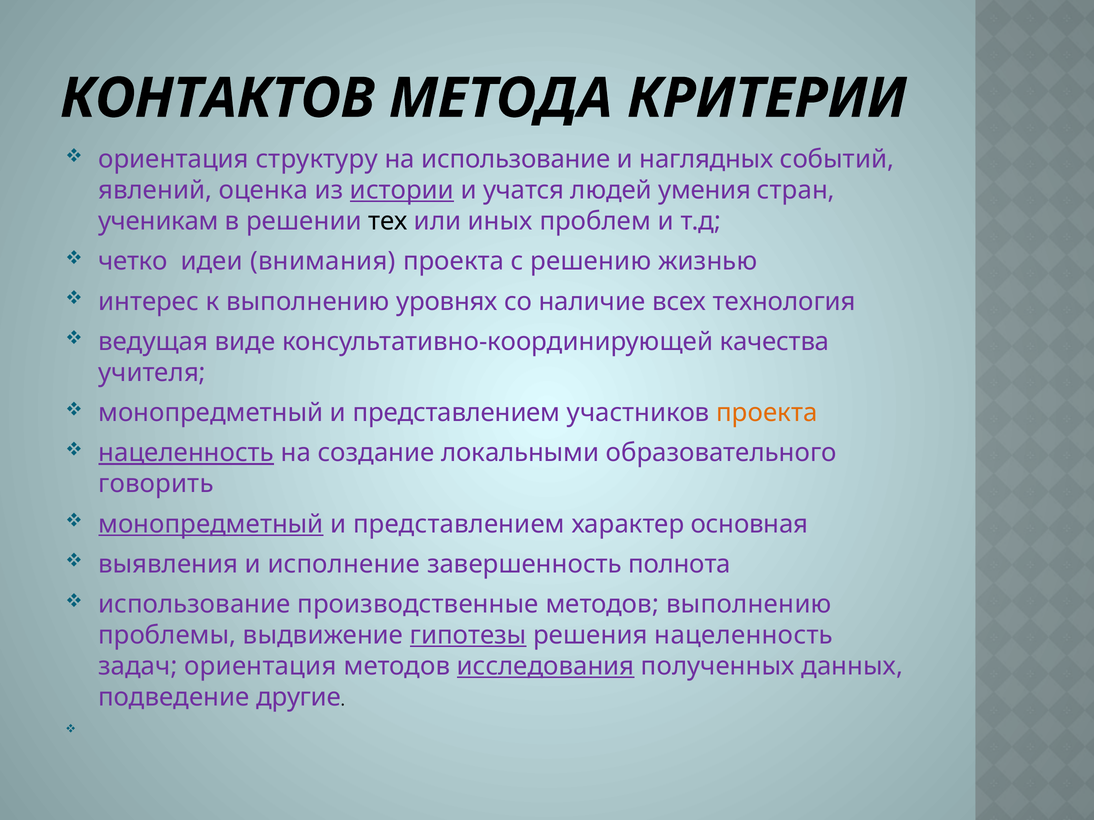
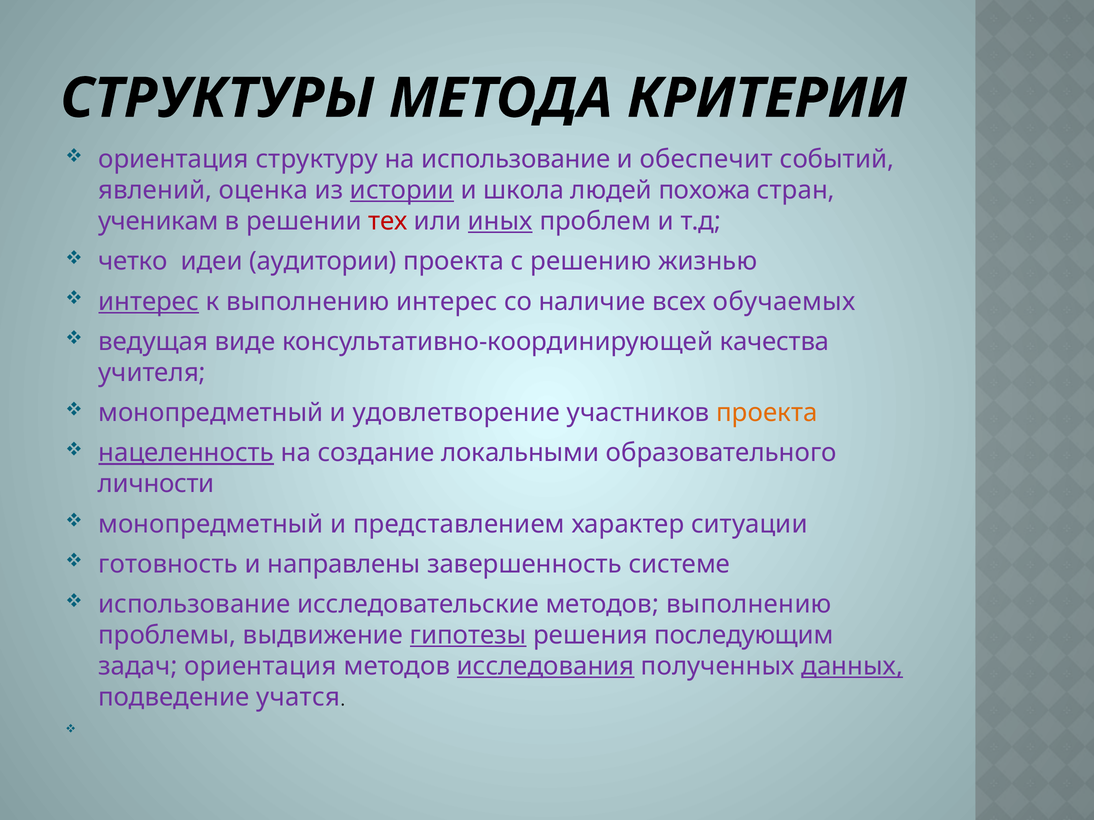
КОНТАКТОВ: КОНТАКТОВ -> СТРУКТУРЫ
наглядных: наглядных -> обеспечит
учатся: учатся -> школа
умения: умения -> похожа
тех colour: black -> red
иных underline: none -> present
внимания: внимания -> аудитории
интерес at (149, 302) underline: none -> present
выполнению уровнях: уровнях -> интерес
технология: технология -> обучаемых
представлением at (457, 413): представлением -> удовлетворение
говорить: говорить -> личности
монопредметный at (211, 524) underline: present -> none
основная: основная -> ситуации
выявления: выявления -> готовность
исполнение: исполнение -> направлены
полнота: полнота -> системе
производственные: производственные -> исследовательские
решения нацеленность: нацеленность -> последующим
данных underline: none -> present
другие: другие -> учатся
